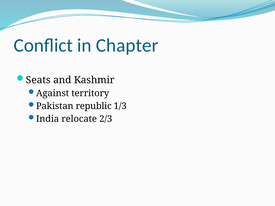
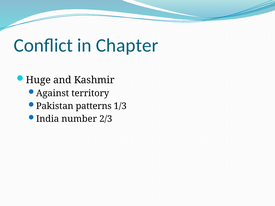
Seats: Seats -> Huge
republic: republic -> patterns
relocate: relocate -> number
